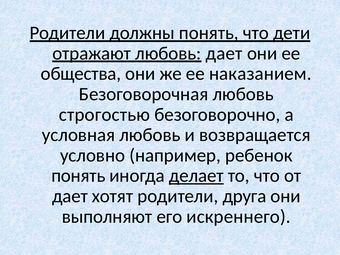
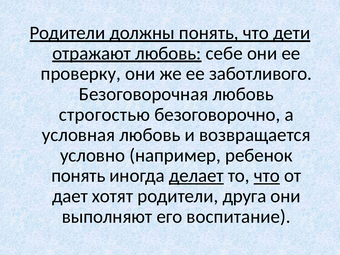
дает at (224, 53): дает -> себе
общества: общества -> проверку
наказанием: наказанием -> заботливого
что at (267, 176) underline: none -> present
искреннего: искреннего -> воспитание
